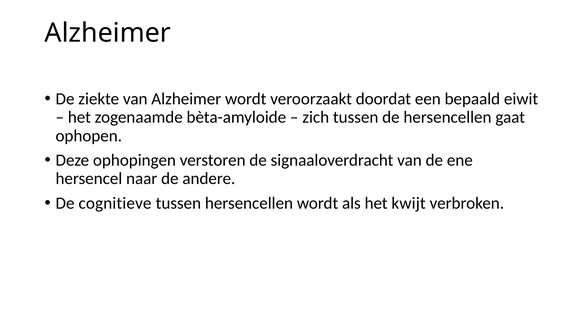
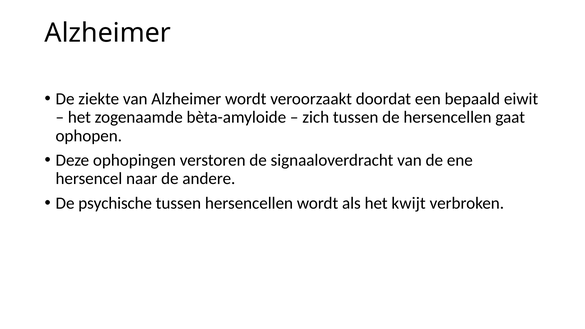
cognitieve: cognitieve -> psychische
